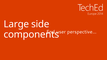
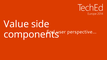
Large: Large -> Value
